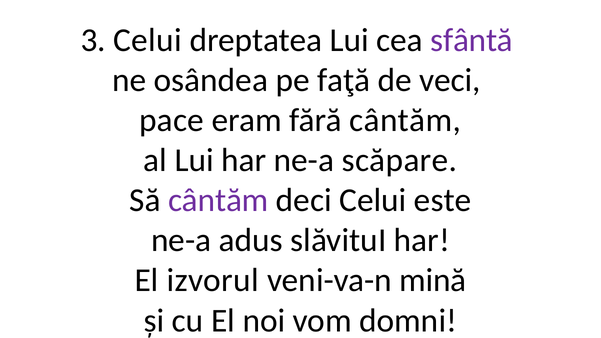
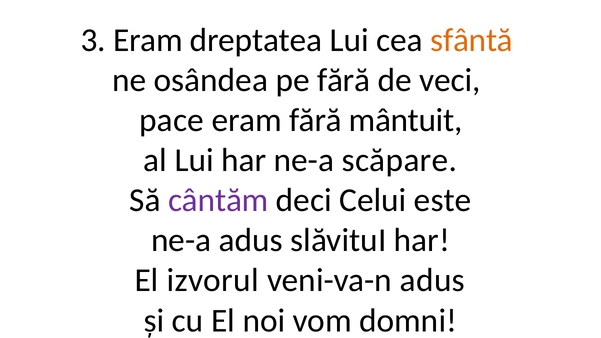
3 Celui: Celui -> Eram
sfântă colour: purple -> orange
pe faţă: faţă -> fără
fără cântăm: cântăm -> mântuit
veni-va-n mină: mină -> adus
